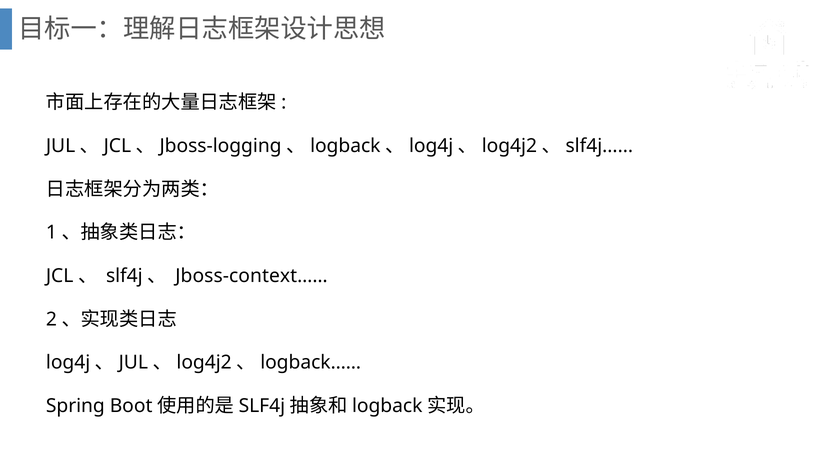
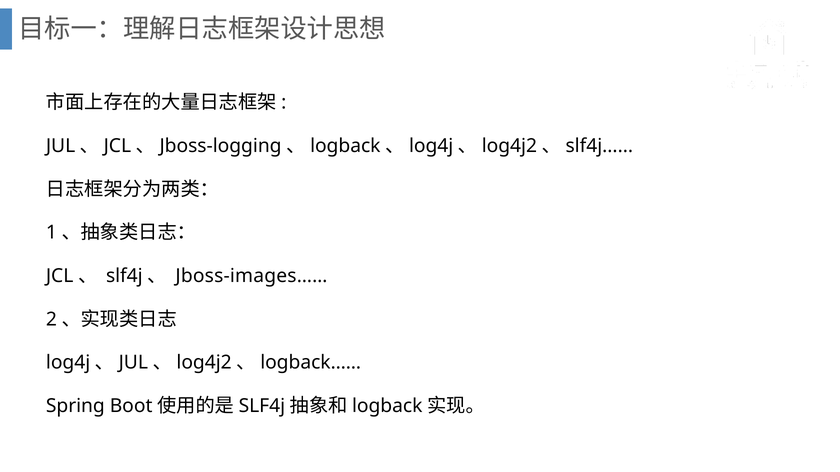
Jboss-context……: Jboss-context…… -> Jboss-images……
